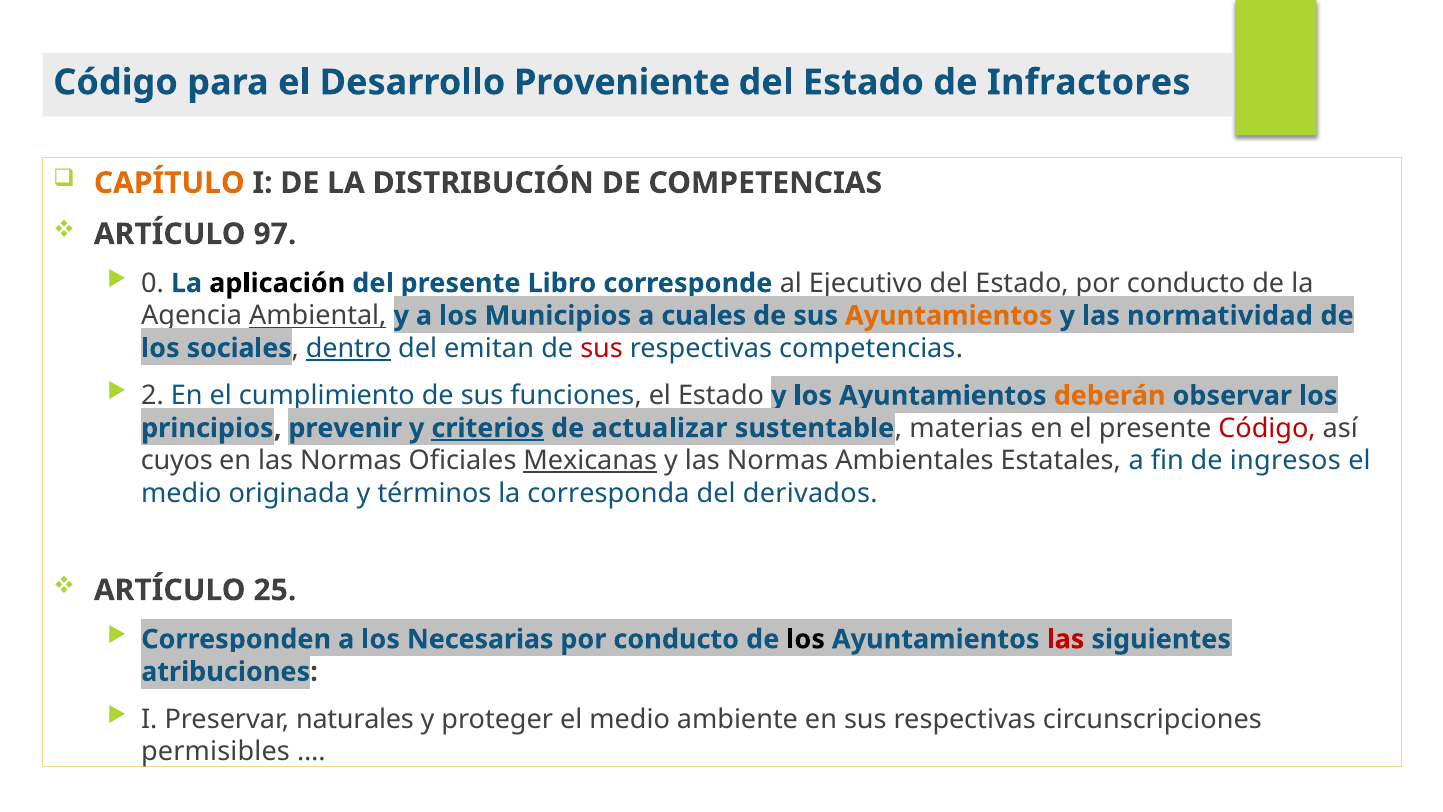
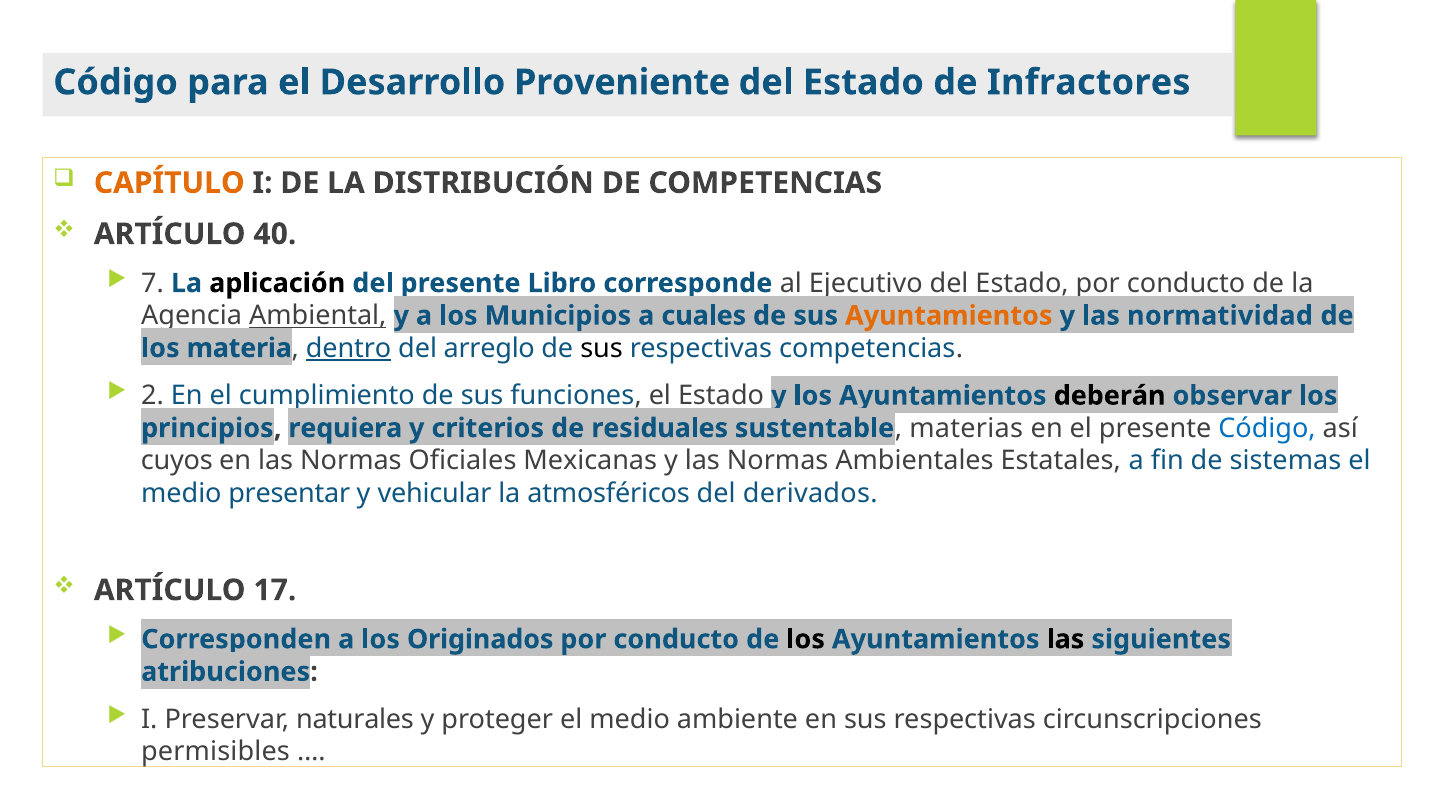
97: 97 -> 40
0: 0 -> 7
sociales: sociales -> materia
emitan: emitan -> arreglo
sus at (602, 348) colour: red -> black
deberán colour: orange -> black
prevenir: prevenir -> requiera
criterios underline: present -> none
actualizar: actualizar -> residuales
Código at (1267, 428) colour: red -> blue
Mexicanas underline: present -> none
ingresos: ingresos -> sistemas
originada: originada -> presentar
términos: términos -> vehicular
corresponda: corresponda -> atmosféricos
25: 25 -> 17
Necesarias: Necesarias -> Originados
las at (1065, 639) colour: red -> black
